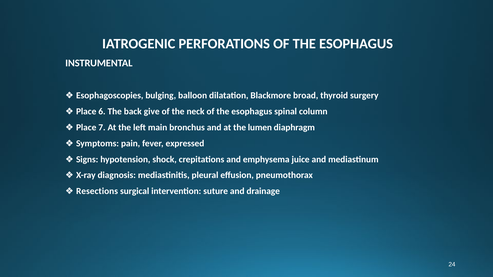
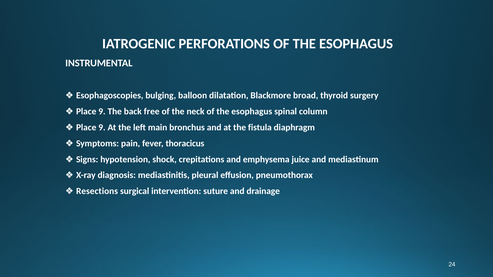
6 at (102, 112): 6 -> 9
give: give -> free
7 at (102, 128): 7 -> 9
lumen: lumen -> fistula
expressed: expressed -> thoracicus
